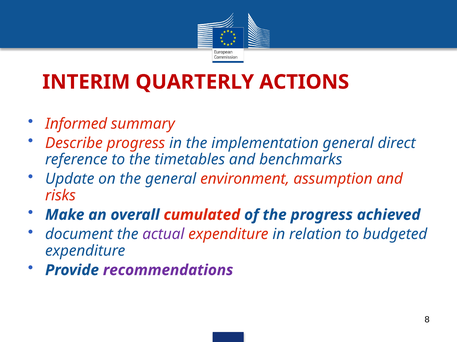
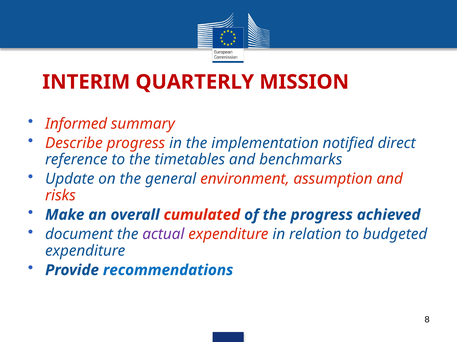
ACTIONS: ACTIONS -> MISSION
implementation general: general -> notified
recommendations colour: purple -> blue
